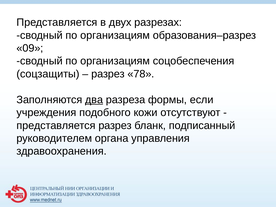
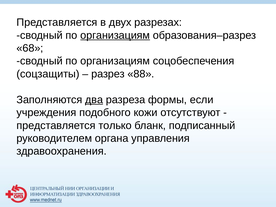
организациям at (115, 35) underline: none -> present
09: 09 -> 68
78: 78 -> 88
представляется разрез: разрез -> только
